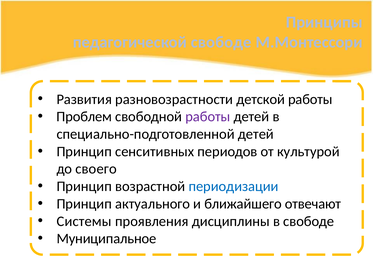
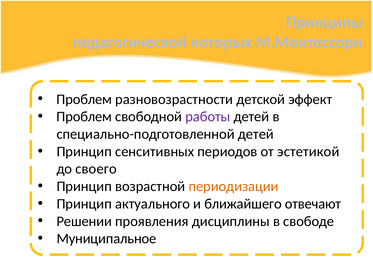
педагогической свободе: свободе -> которых
Развития at (84, 99): Развития -> Проблем
детской работы: работы -> эффект
культурой: культурой -> эстетикой
периодизации colour: blue -> orange
Системы: Системы -> Решении
